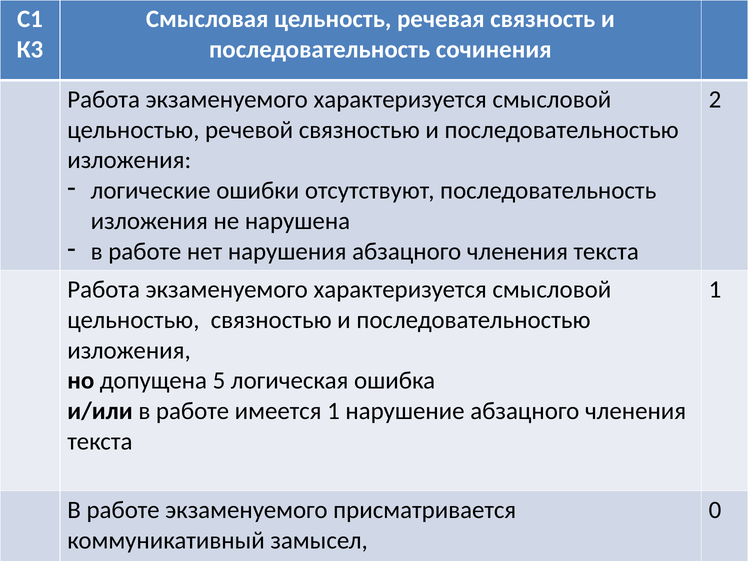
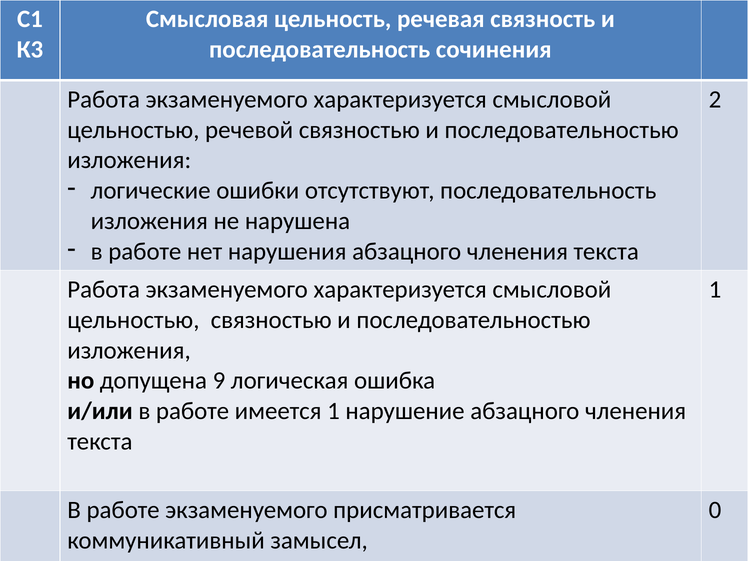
5: 5 -> 9
